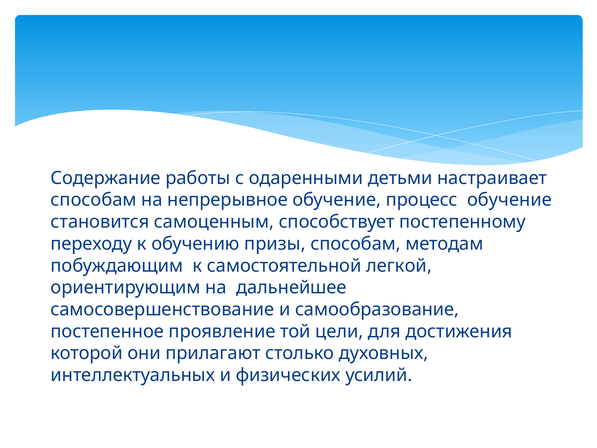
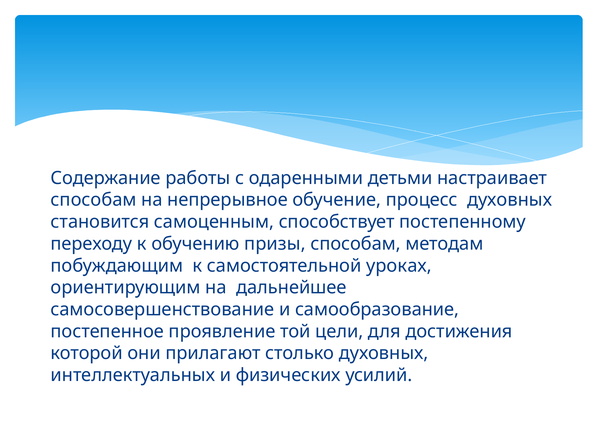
процесс обучение: обучение -> духовных
легкой: легкой -> уроках
